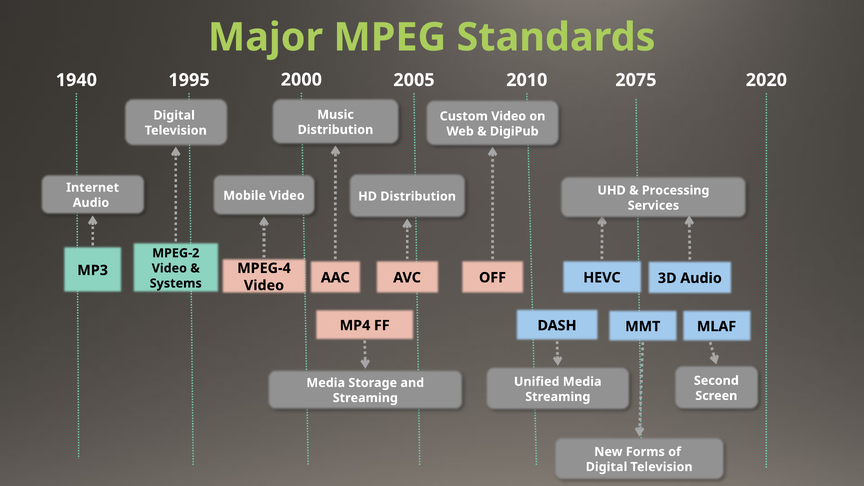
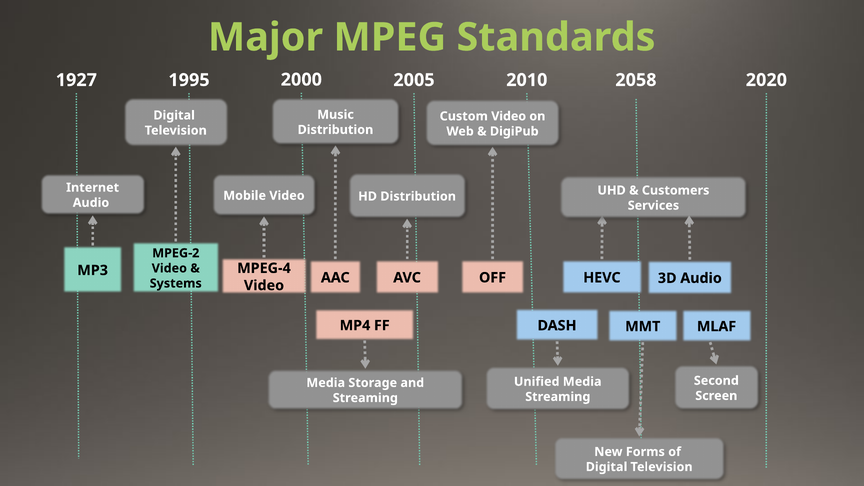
1940: 1940 -> 1927
2075: 2075 -> 2058
Processing: Processing -> Customers
